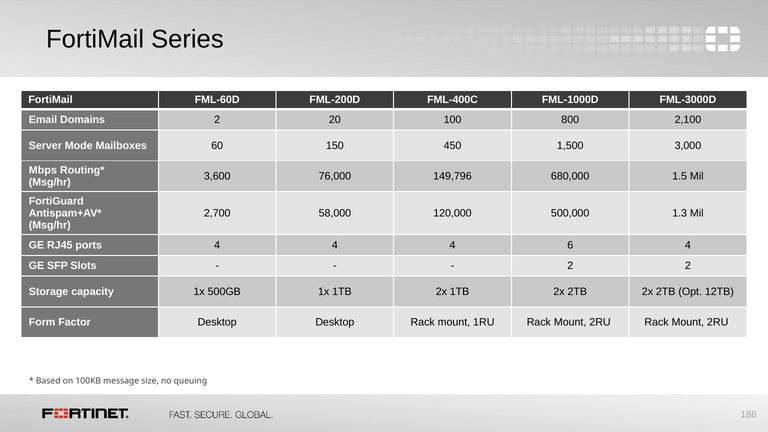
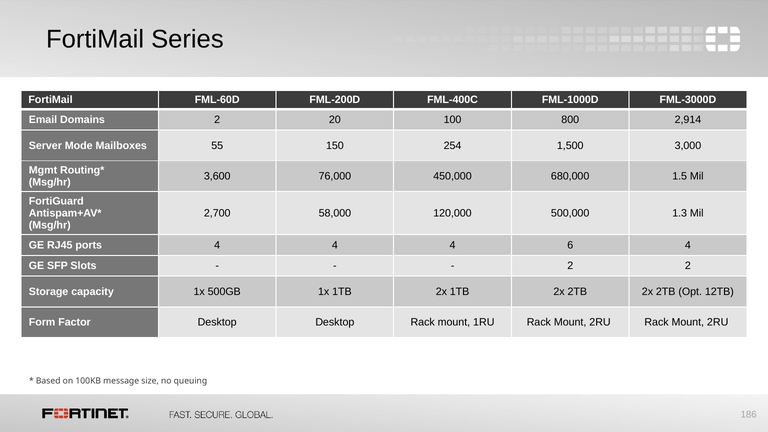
2,100: 2,100 -> 2,914
60: 60 -> 55
450: 450 -> 254
Mbps: Mbps -> Mgmt
149,796: 149,796 -> 450,000
